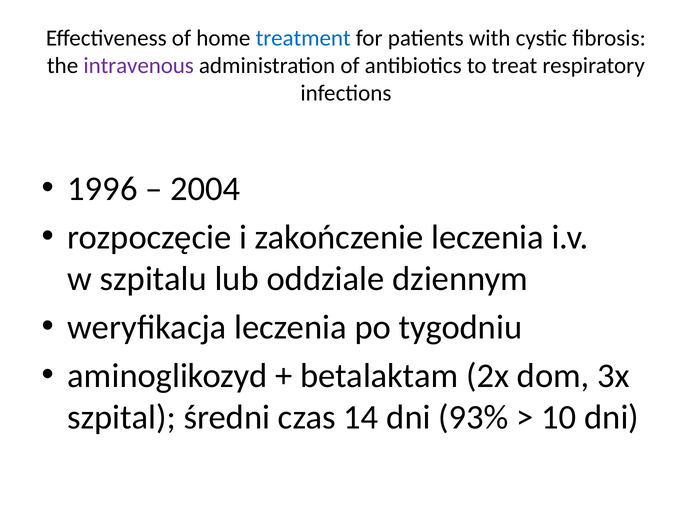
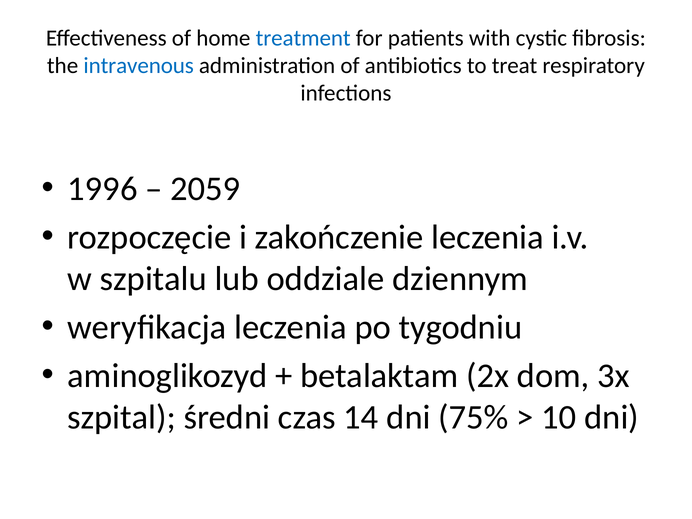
intravenous colour: purple -> blue
2004: 2004 -> 2059
93%: 93% -> 75%
